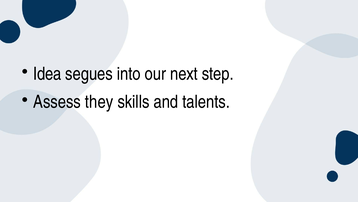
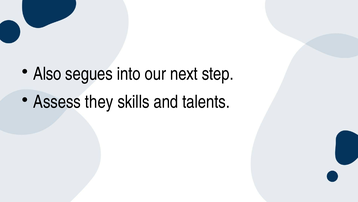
Idea: Idea -> Also
